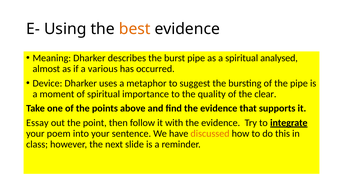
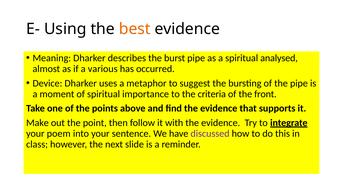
quality: quality -> criteria
clear: clear -> front
Essay: Essay -> Make
discussed colour: orange -> purple
